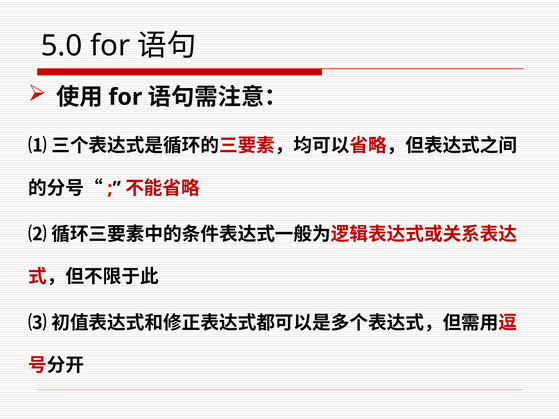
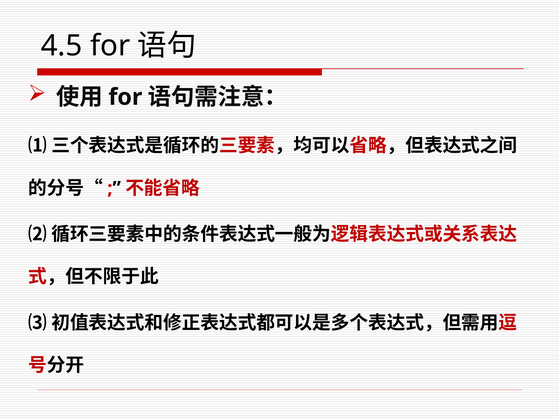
5.0: 5.0 -> 4.5
